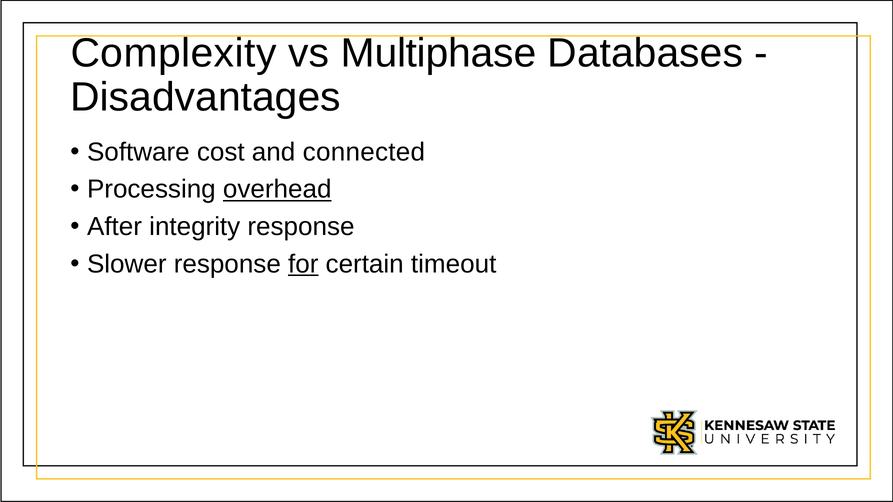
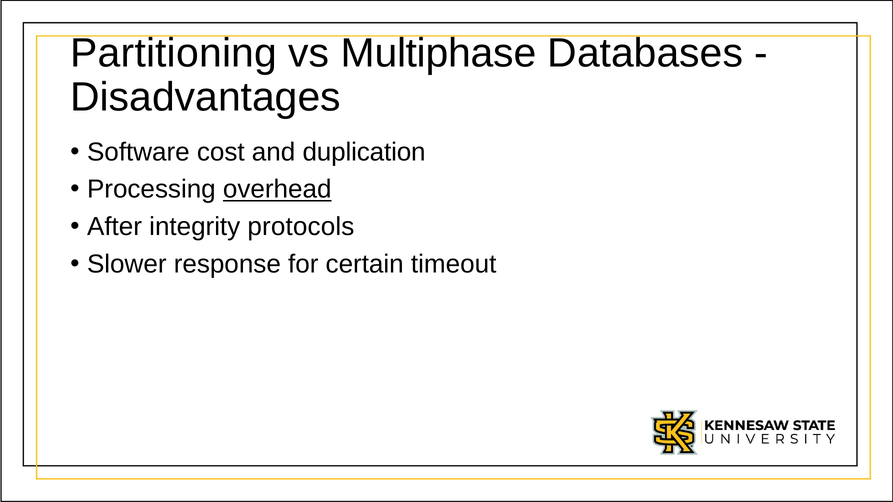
Complexity: Complexity -> Partitioning
connected: connected -> duplication
integrity response: response -> protocols
for underline: present -> none
